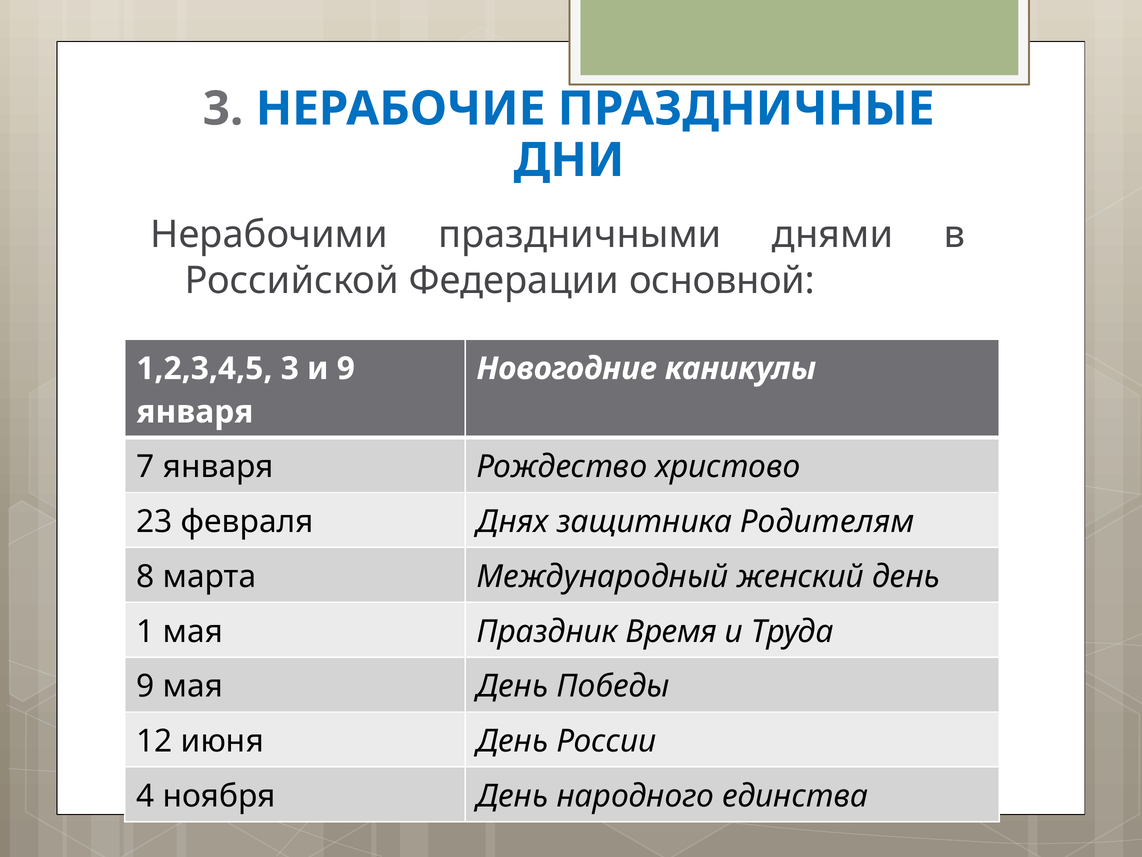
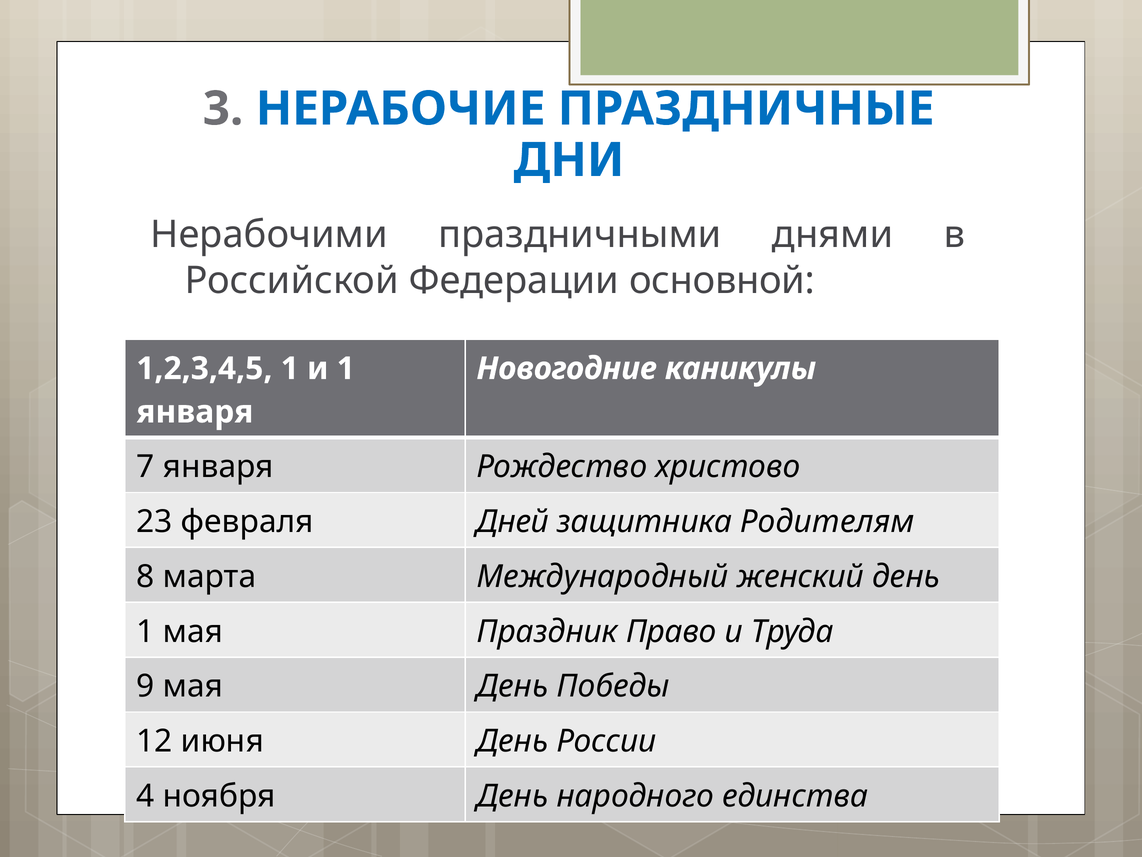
1,2,3,4,5 3: 3 -> 1
и 9: 9 -> 1
Днях: Днях -> Дней
Время: Время -> Право
